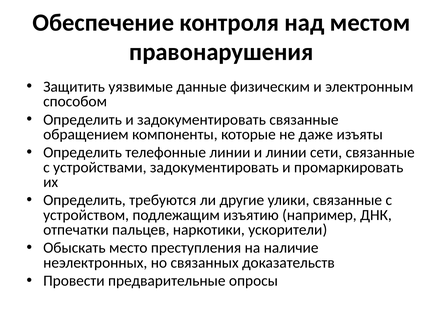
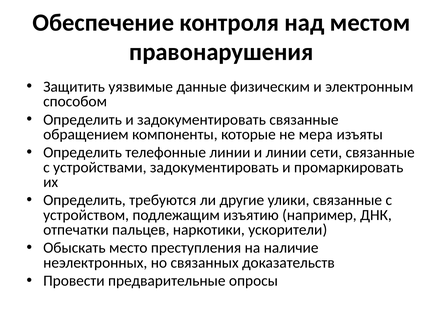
даже: даже -> мера
